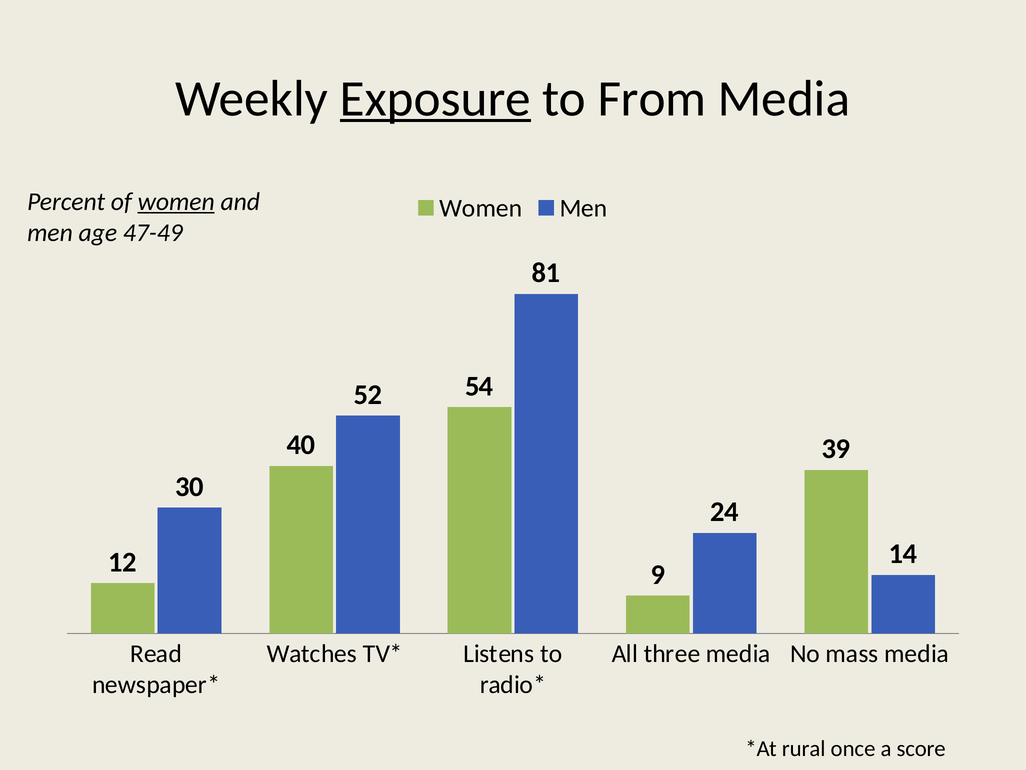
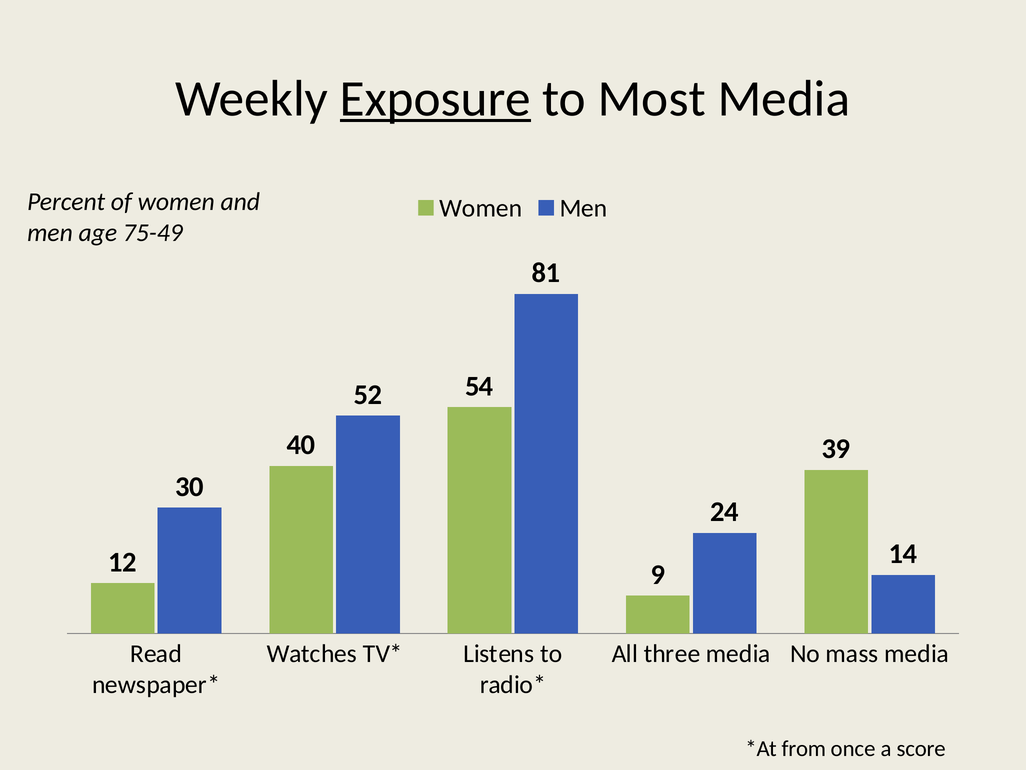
From: From -> Most
women at (176, 202) underline: present -> none
47-49: 47-49 -> 75-49
rural: rural -> from
